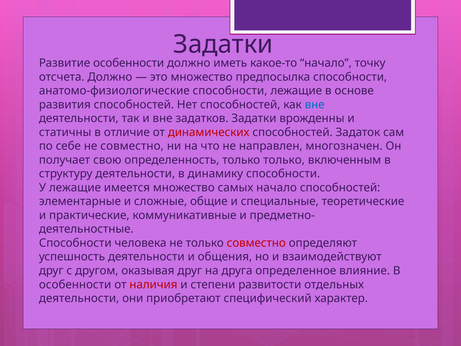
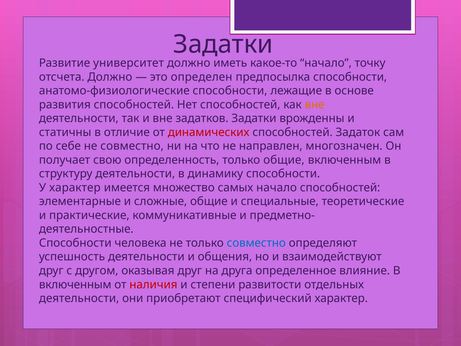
Развитие особенности: особенности -> университет
это множество: множество -> определен
вне at (315, 105) colour: blue -> orange
только только: только -> общие
У лежащие: лежащие -> характер
совместно at (256, 243) colour: red -> blue
особенности at (75, 284): особенности -> включенным
